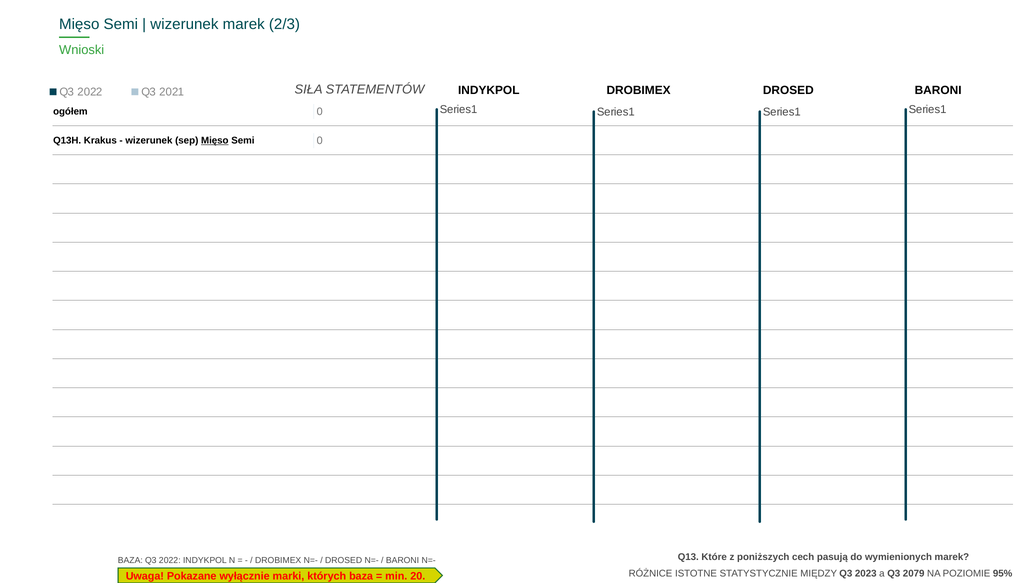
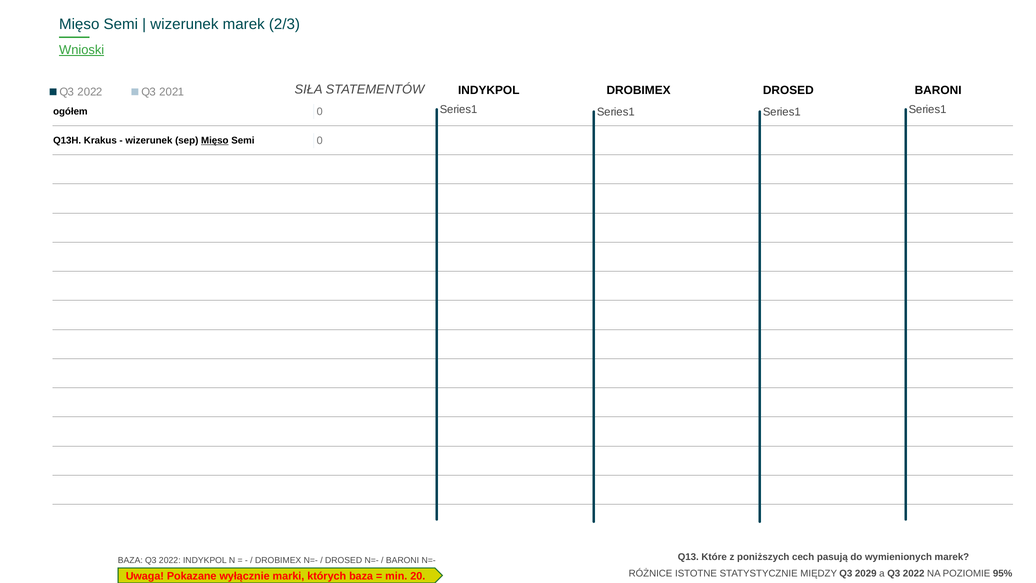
Wnioski underline: none -> present
2023: 2023 -> 2029
a Q3 2079: 2079 -> 2022
